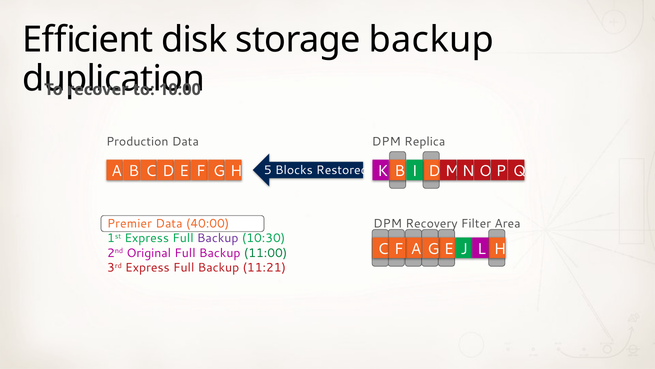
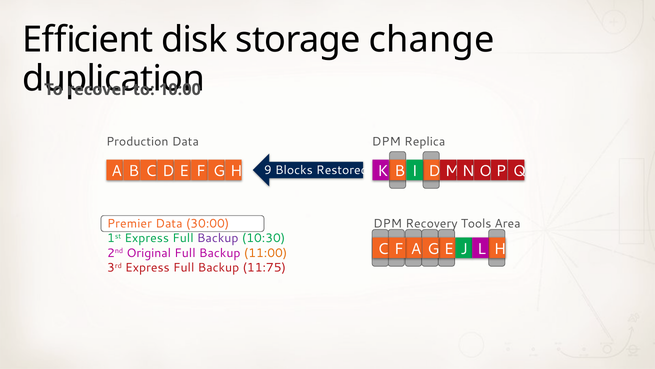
storage backup: backup -> change
5: 5 -> 9
40:00: 40:00 -> 30:00
Filter: Filter -> Tools
11:00 colour: green -> orange
11:21: 11:21 -> 11:75
